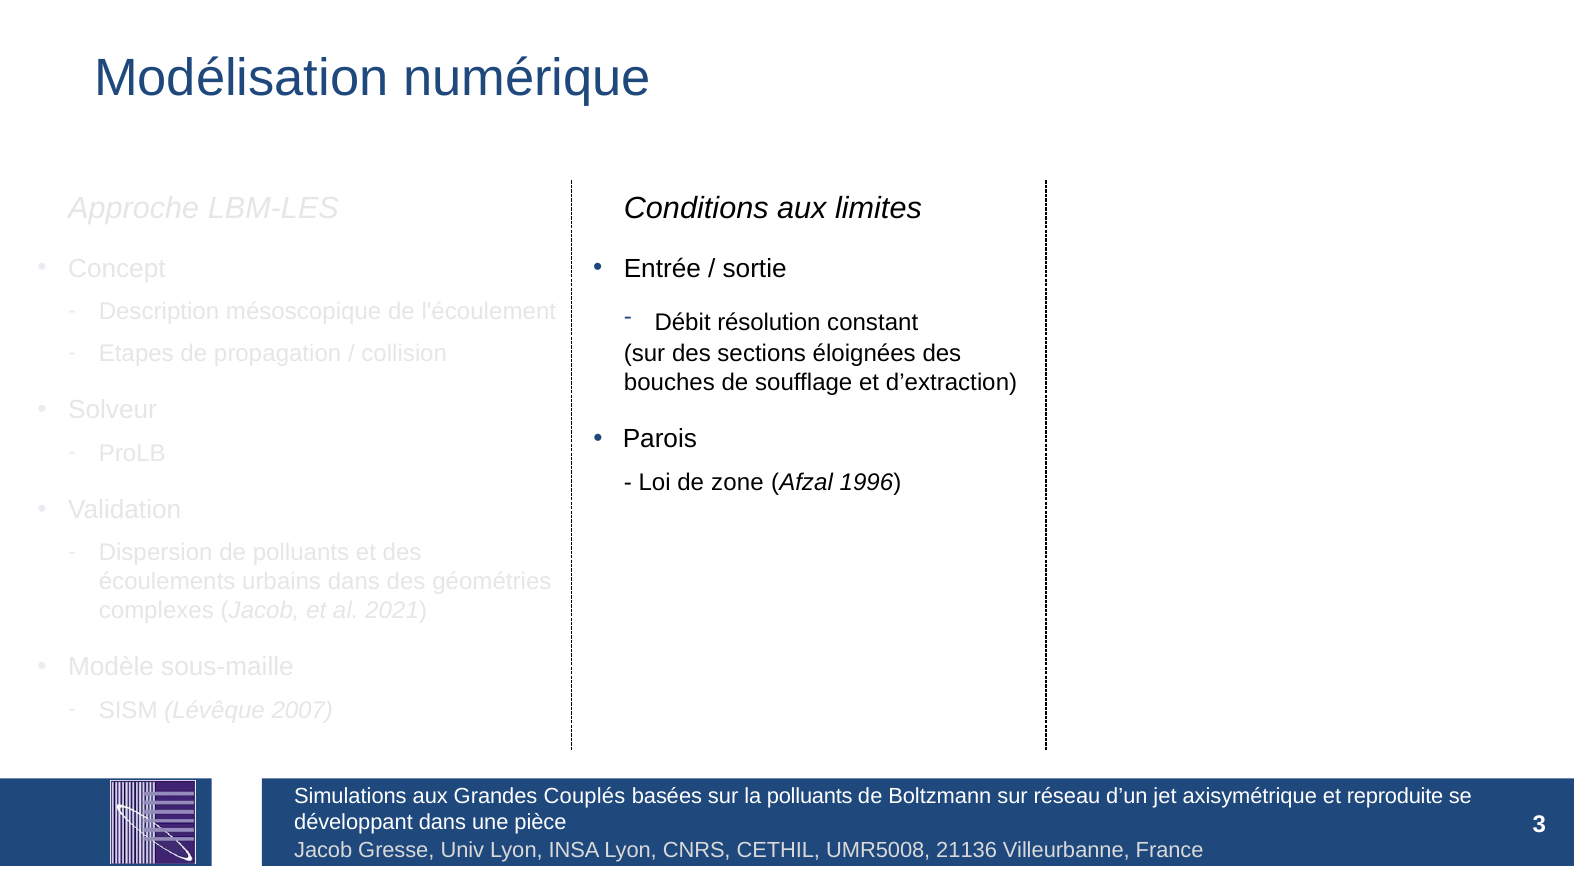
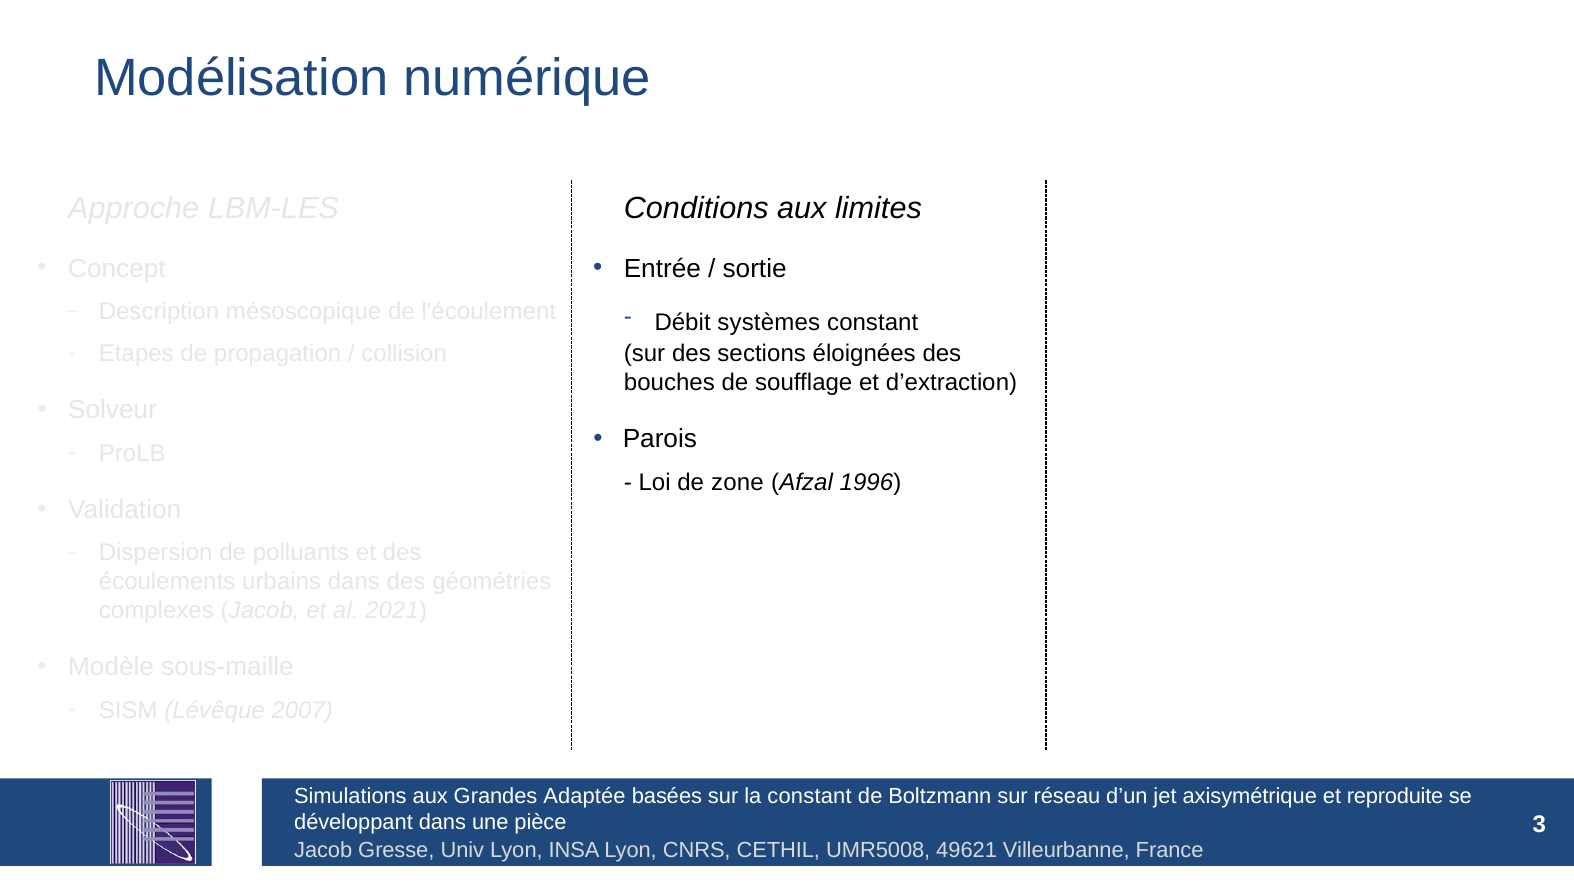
résolution: résolution -> systèmes
Couplés: Couplés -> Adaptée
la polluants: polluants -> constant
21136: 21136 -> 49621
